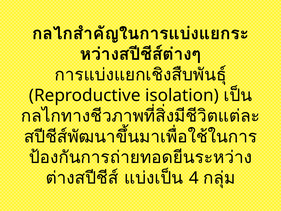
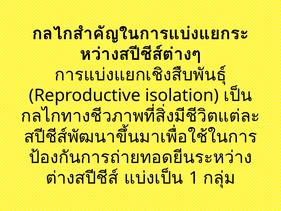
4: 4 -> 1
